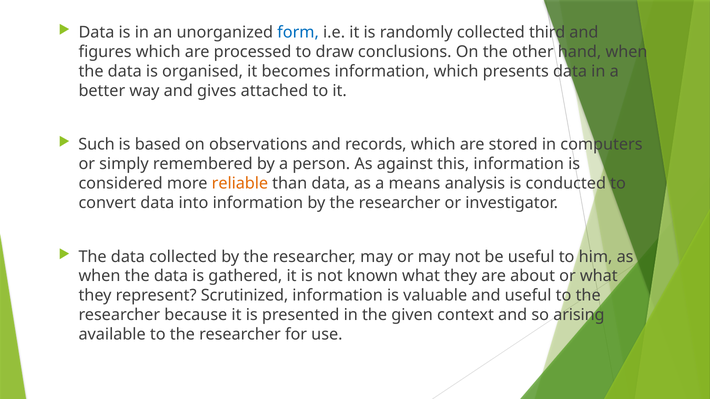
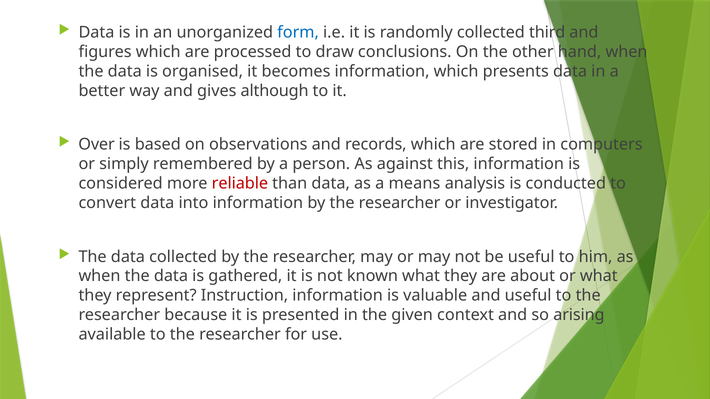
attached: attached -> although
Such: Such -> Over
reliable colour: orange -> red
Scrutinized: Scrutinized -> Instruction
